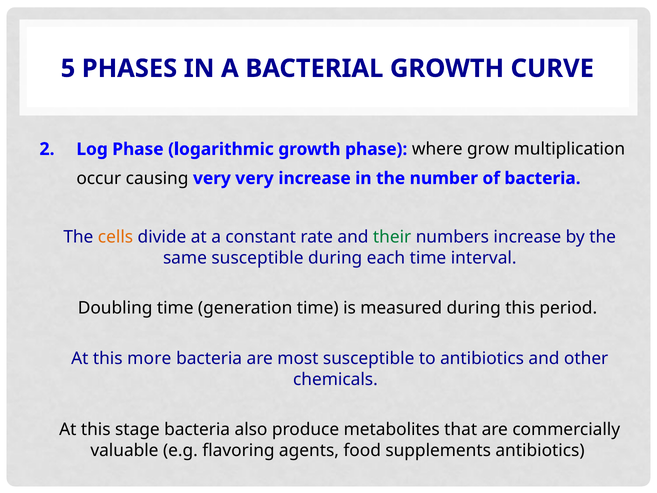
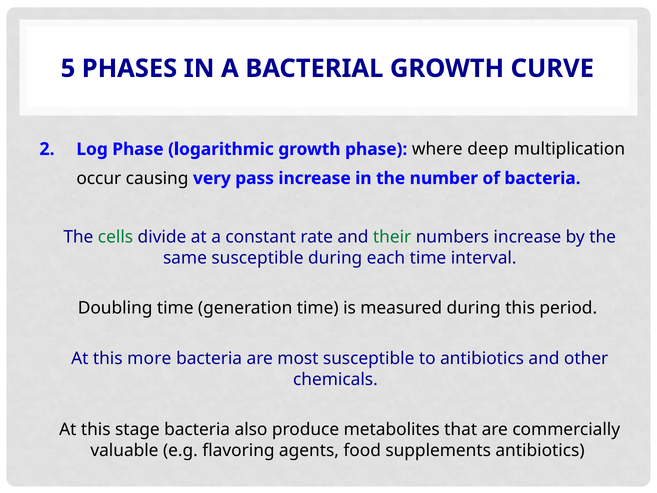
grow: grow -> deep
very very: very -> pass
cells colour: orange -> green
